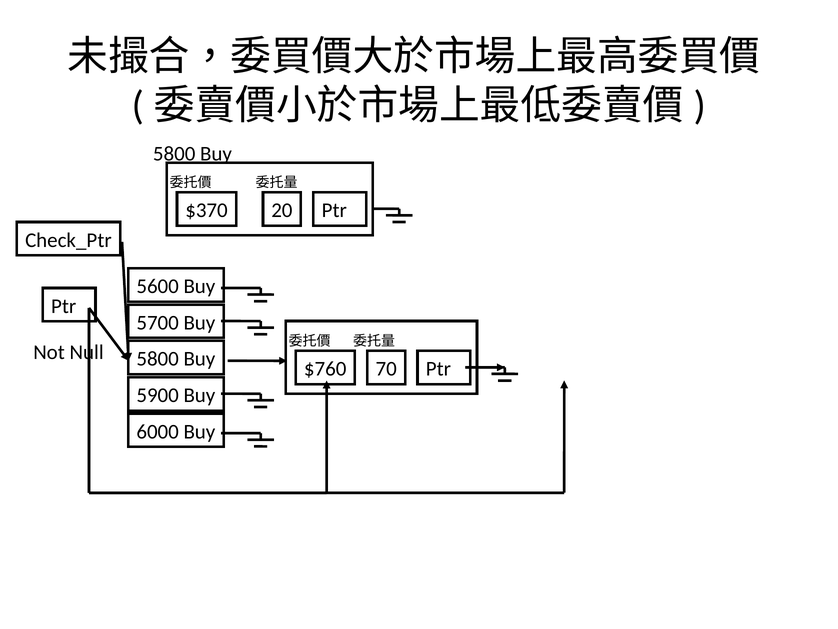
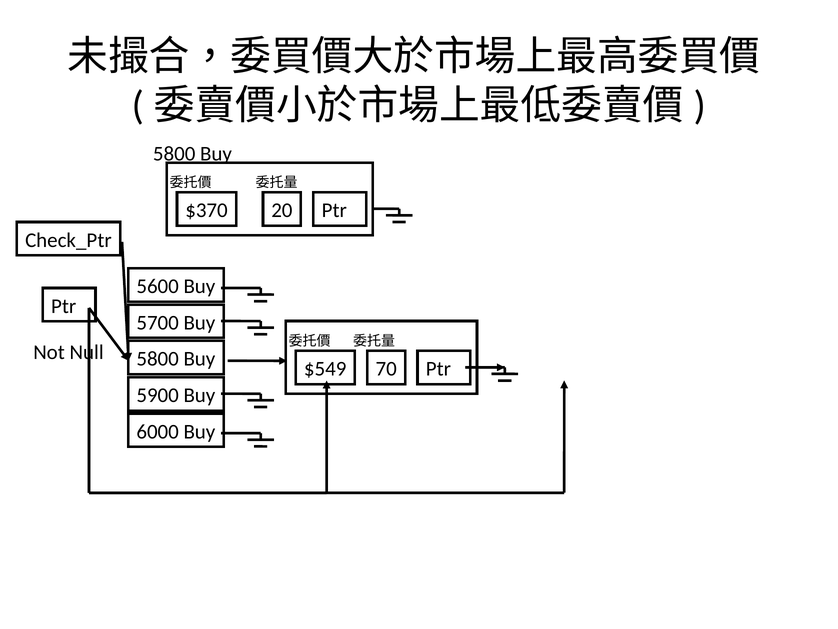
$760: $760 -> $549
